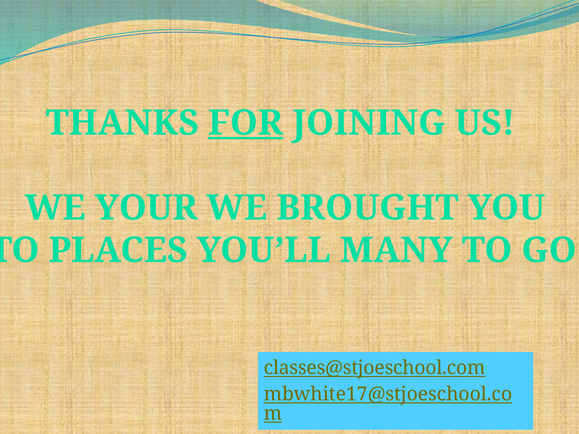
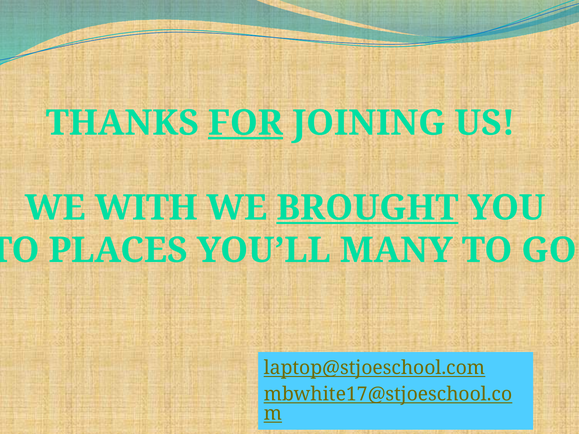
YOUR: YOUR -> WITH
BROUGHT underline: none -> present
classes@stjoeschool.com: classes@stjoeschool.com -> laptop@stjoeschool.com
